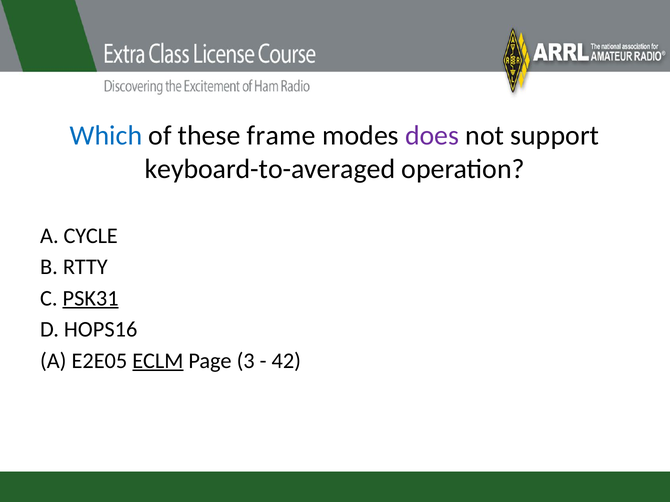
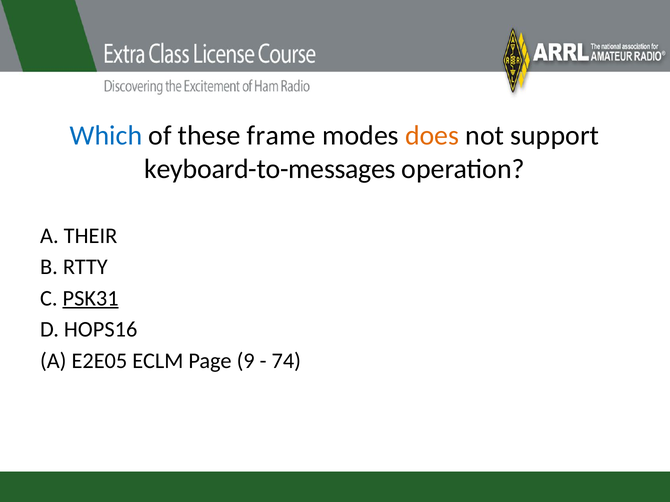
does colour: purple -> orange
keyboard-to-averaged: keyboard-to-averaged -> keyboard-to-messages
CYCLE: CYCLE -> THEIR
ECLM underline: present -> none
3: 3 -> 9
42: 42 -> 74
